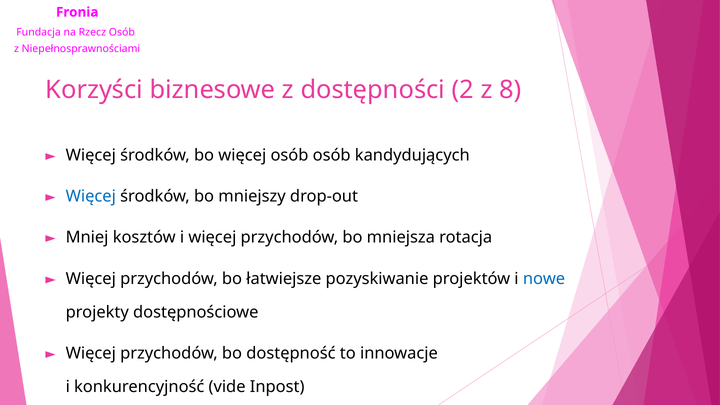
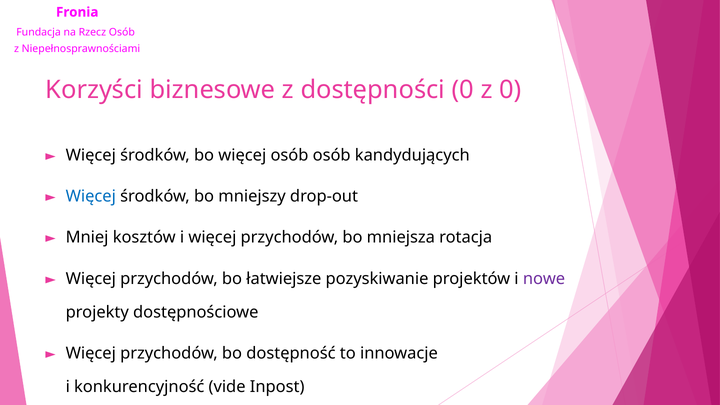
dostępności 2: 2 -> 0
z 8: 8 -> 0
nowe colour: blue -> purple
